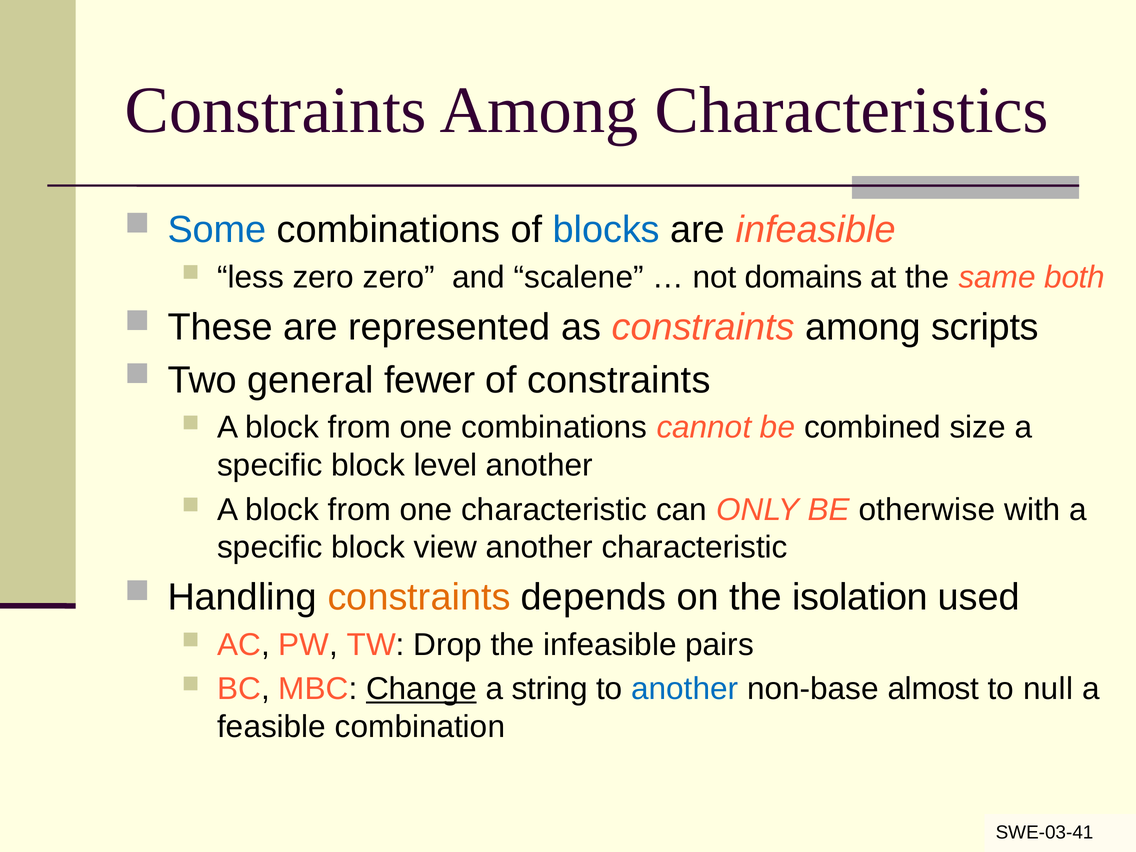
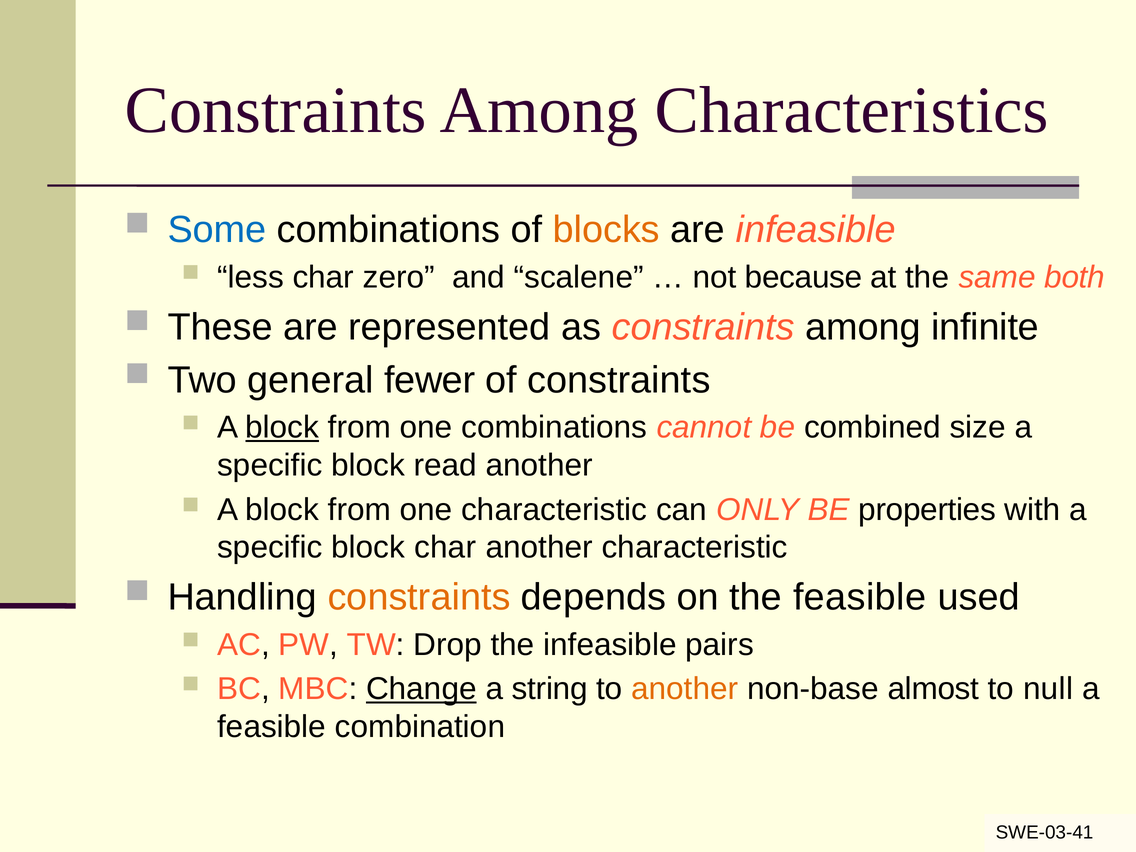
blocks colour: blue -> orange
less zero: zero -> char
domains: domains -> because
scripts: scripts -> infinite
block at (282, 428) underline: none -> present
level: level -> read
otherwise: otherwise -> properties
block view: view -> char
the isolation: isolation -> feasible
another at (685, 689) colour: blue -> orange
